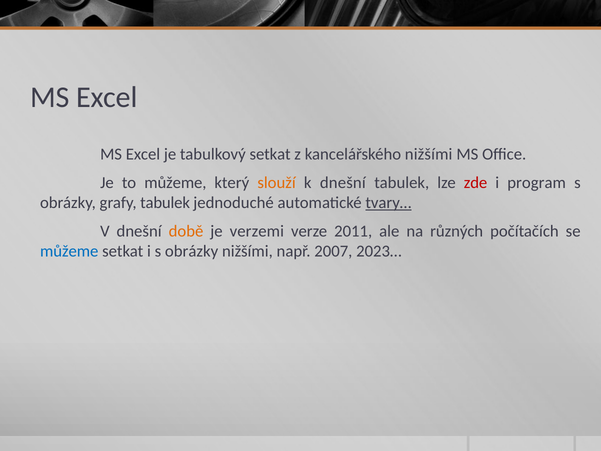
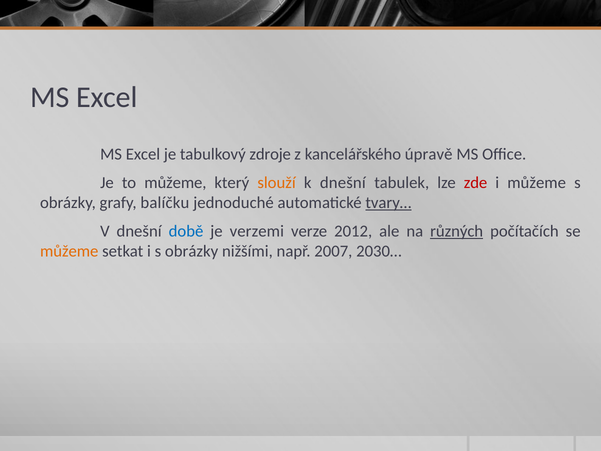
tabulkový setkat: setkat -> zdroje
kancelářského nižšími: nižšími -> úpravě
i program: program -> můžeme
grafy tabulek: tabulek -> balíčku
době colour: orange -> blue
2011: 2011 -> 2012
různých underline: none -> present
můžeme at (69, 251) colour: blue -> orange
2023…: 2023… -> 2030…
